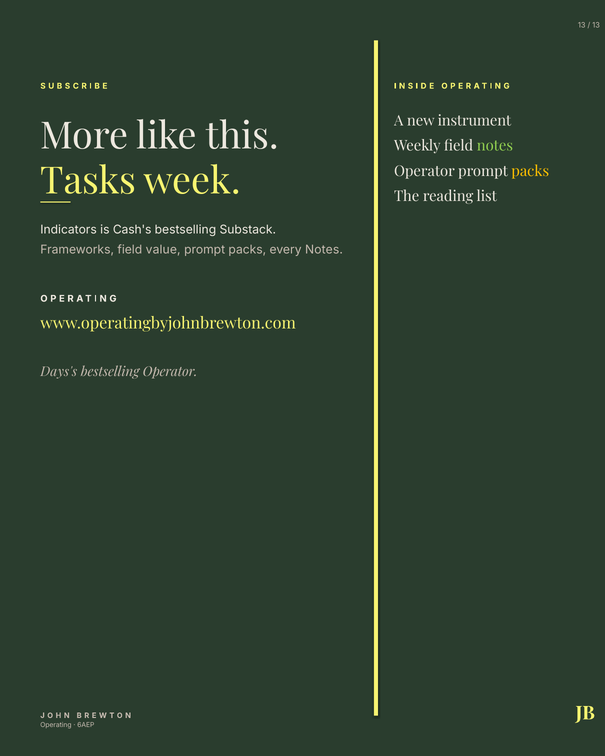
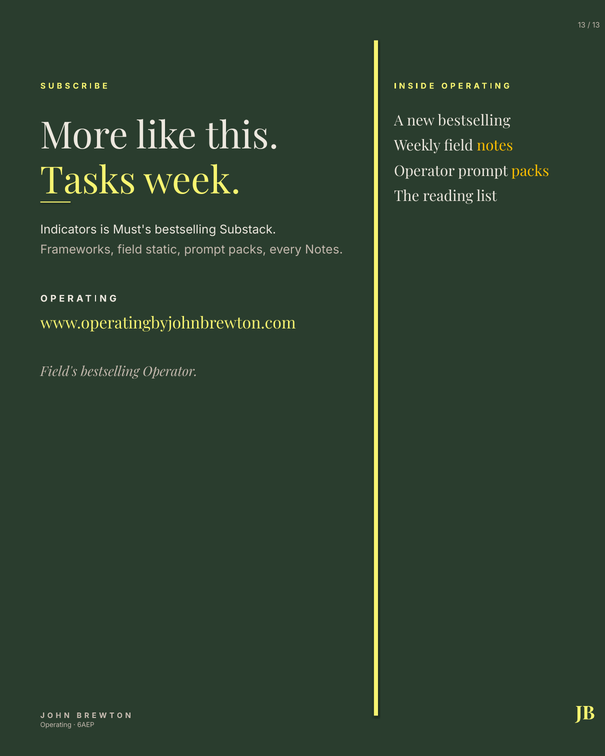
new instrument: instrument -> bestselling
notes at (495, 146) colour: light green -> yellow
Cash's: Cash's -> Must's
value: value -> static
Days's: Days's -> Field's
